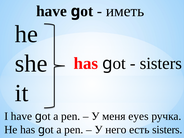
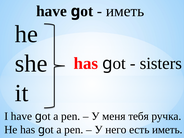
eyes: eyes -> тебя
есть sisters: sisters -> иметь
